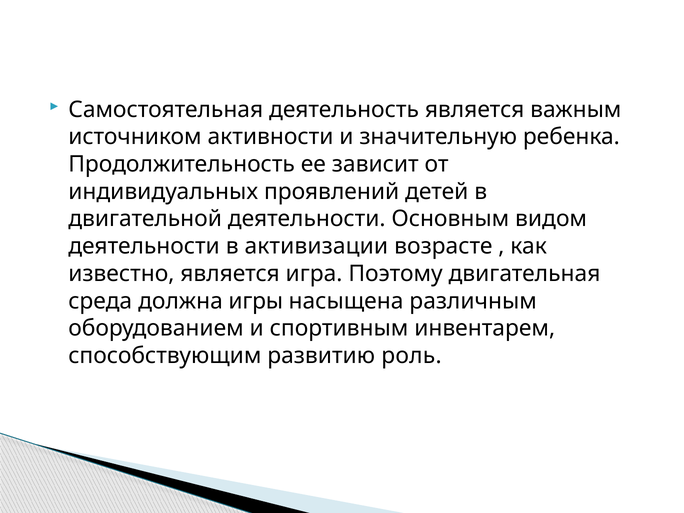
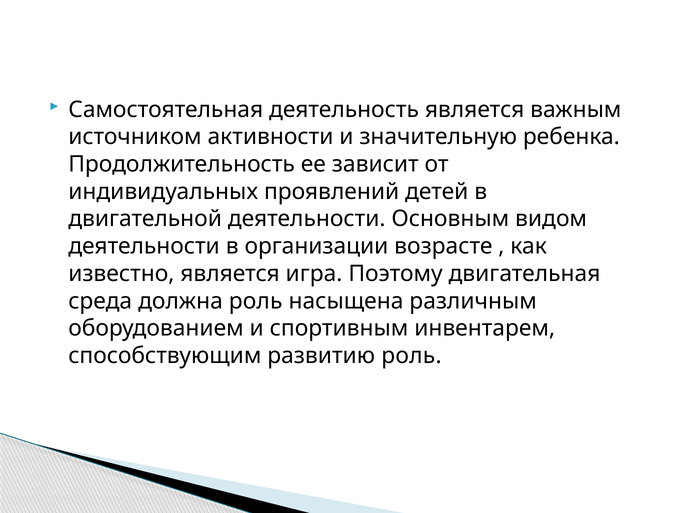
активизации: активизации -> организации
должна игры: игры -> роль
